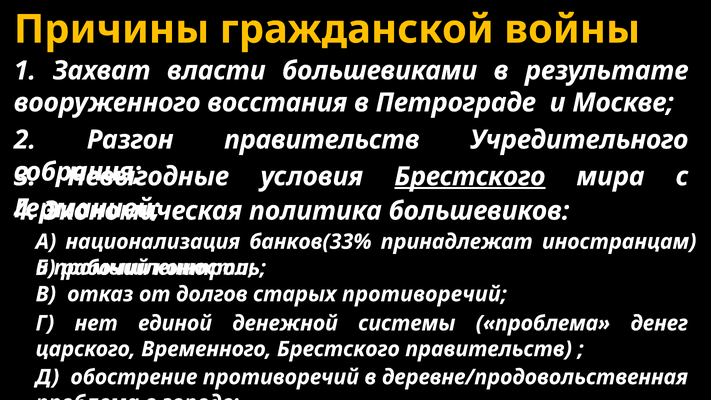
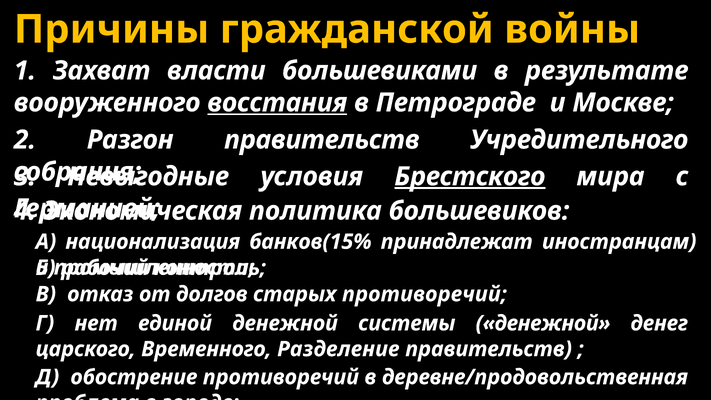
восстания underline: none -> present
банков(33%: банков(33% -> банков(15%
системы проблема: проблема -> денежной
Временного Брестского: Брестского -> Разделение
